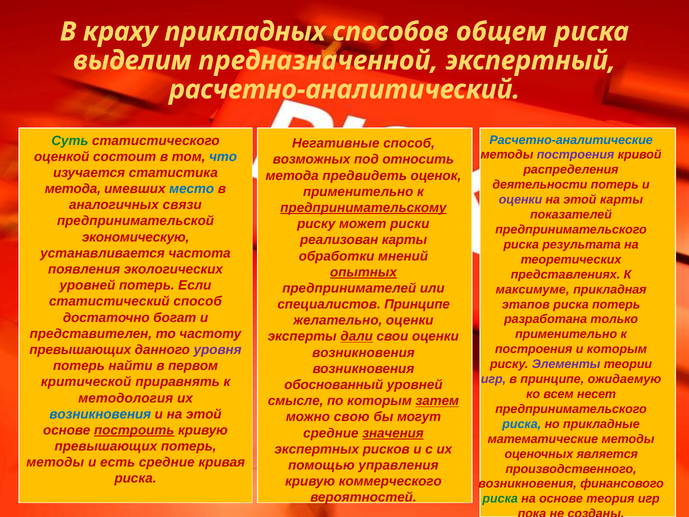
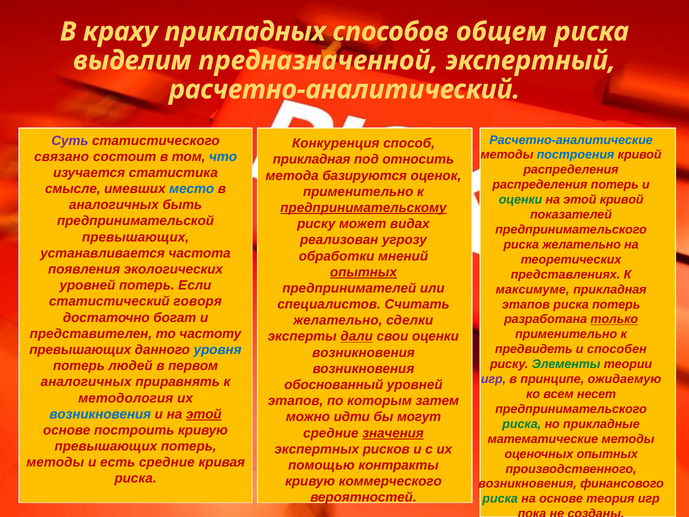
Суть colour: green -> purple
Негативные: Негативные -> Конкуренция
построения at (576, 155) colour: purple -> blue
оценкой: оценкой -> связано
возможных at (312, 159): возможных -> прикладная
предвидеть: предвидеть -> базируются
деятельности at (540, 185): деятельности -> распределения
метода at (73, 189): метода -> смысле
оценки at (521, 200) colour: purple -> green
этой карты: карты -> кривой
связи: связи -> быть
риски: риски -> видах
экономическую at (136, 237): экономическую -> превышающих
реализован карты: карты -> угрозу
риска результата: результата -> желательно
статистический способ: способ -> говоря
специалистов Принципе: Принципе -> Считать
только underline: none -> present
желательно оценки: оценки -> сделки
построения at (534, 349): построения -> предвидеть
и которым: которым -> способен
уровня colour: purple -> blue
Элементы colour: purple -> green
найти: найти -> людей
критической at (86, 382): критической -> аналогичных
смысле at (296, 401): смысле -> этапов
затем underline: present -> none
этой at (204, 414) underline: none -> present
свою: свою -> идти
риска at (522, 424) colour: blue -> green
построить underline: present -> none
оценочных является: является -> опытных
управления: управления -> контракты
